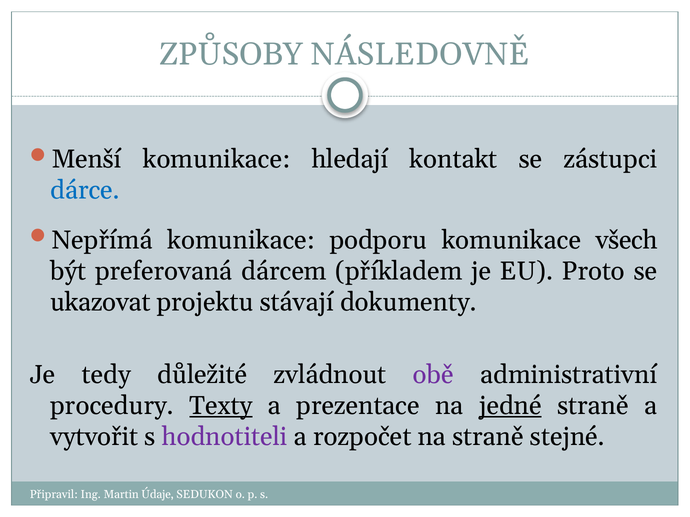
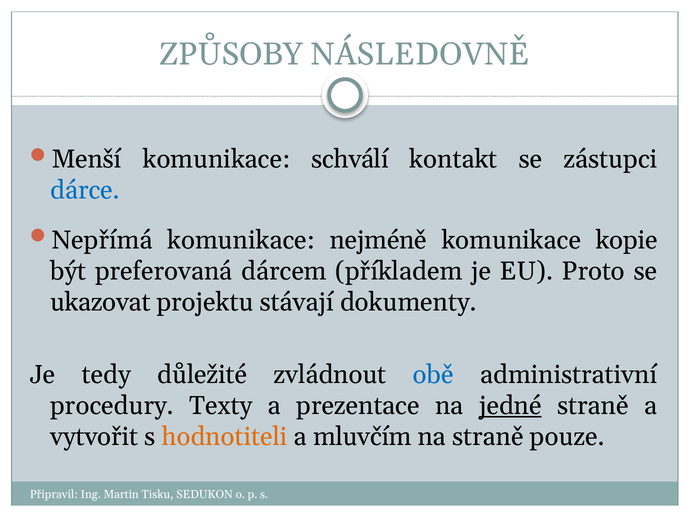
hledají: hledají -> schválí
podporu: podporu -> nejméně
všech: všech -> kopie
obě colour: purple -> blue
Texty underline: present -> none
hodnotiteli colour: purple -> orange
rozpočet: rozpočet -> mluvčím
stejné: stejné -> pouze
Údaje: Údaje -> Tisku
